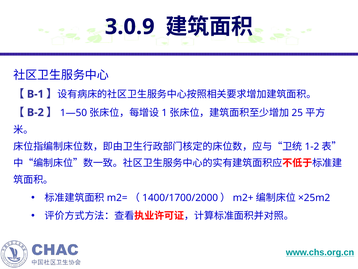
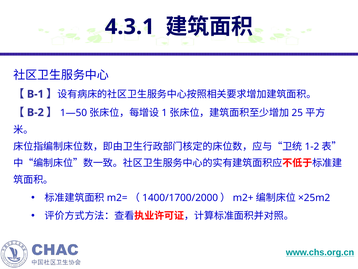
3.0.9: 3.0.9 -> 4.3.1
